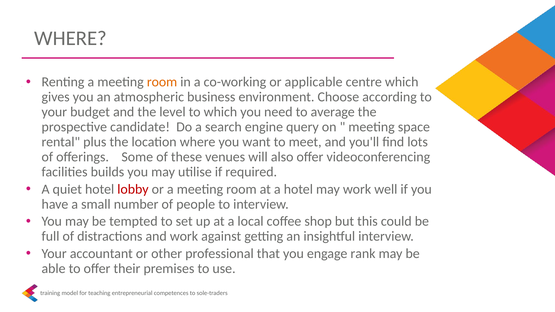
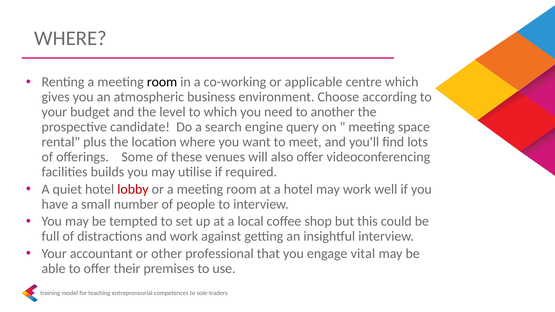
room at (162, 82) colour: orange -> black
average: average -> another
rank: rank -> vital
